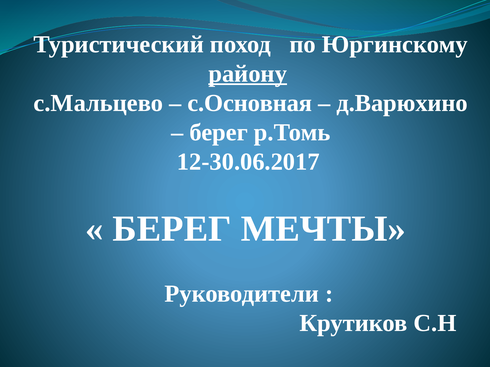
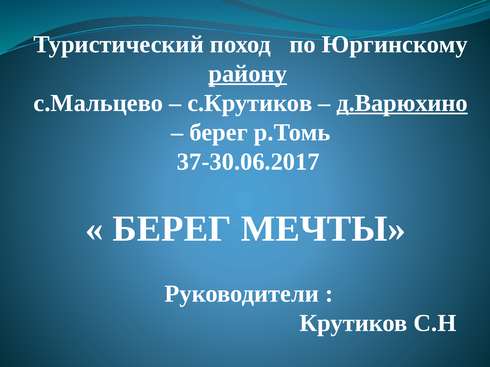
с.Основная: с.Основная -> с.Крутиков
д.Варюхино underline: none -> present
12-30.06.2017: 12-30.06.2017 -> 37-30.06.2017
